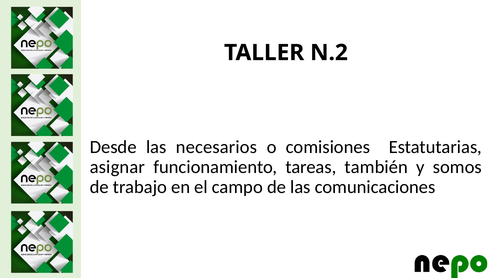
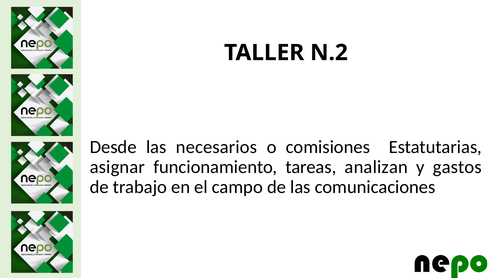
también: también -> analizan
somos: somos -> gastos
